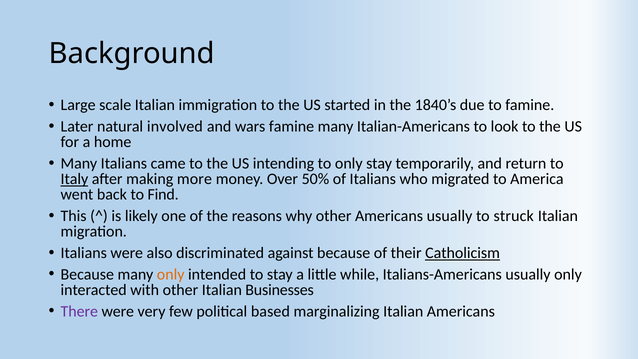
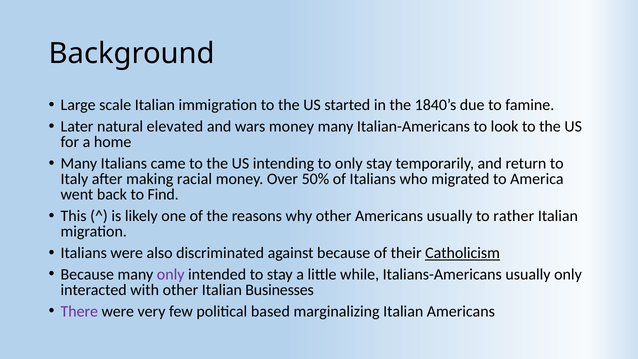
involved: involved -> elevated
wars famine: famine -> money
Italy underline: present -> none
more: more -> racial
struck: struck -> rather
only at (171, 274) colour: orange -> purple
